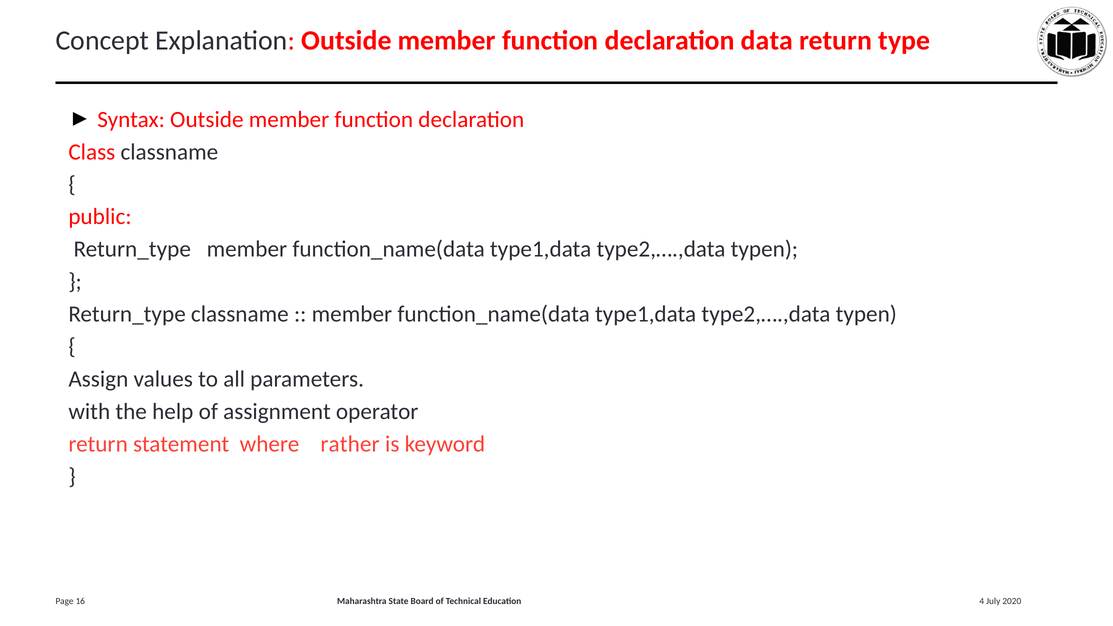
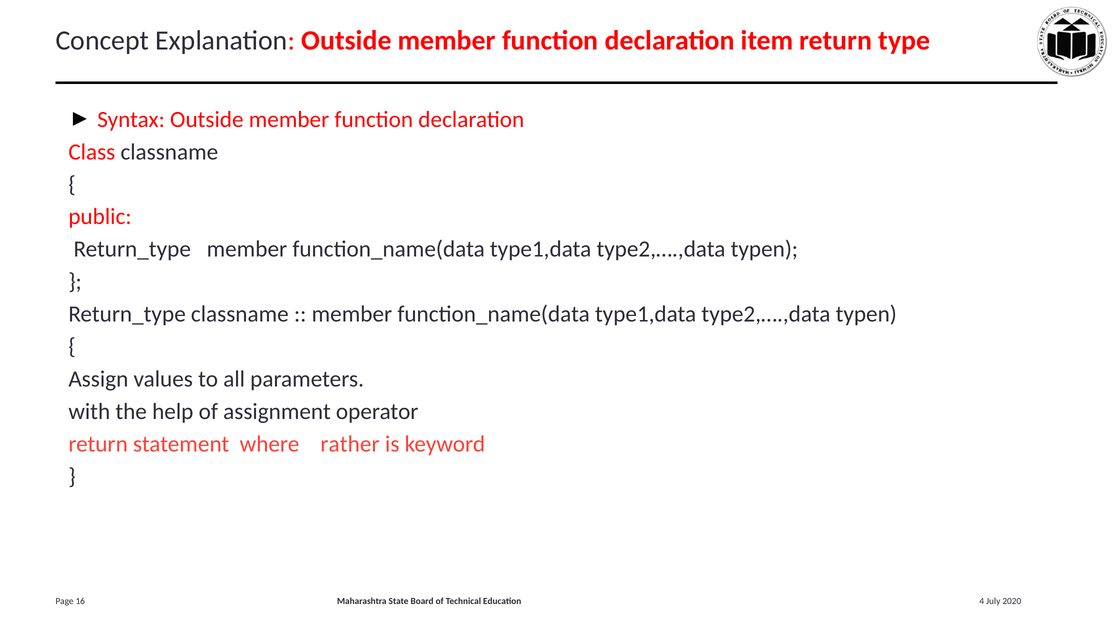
data: data -> item
